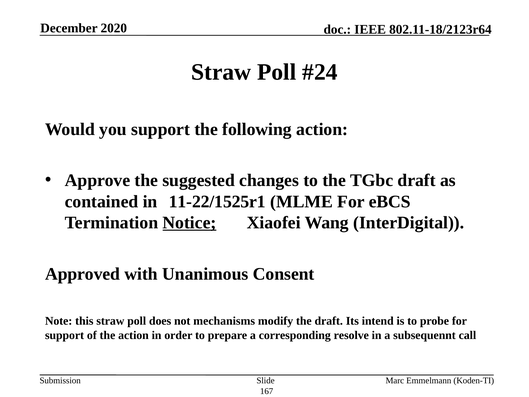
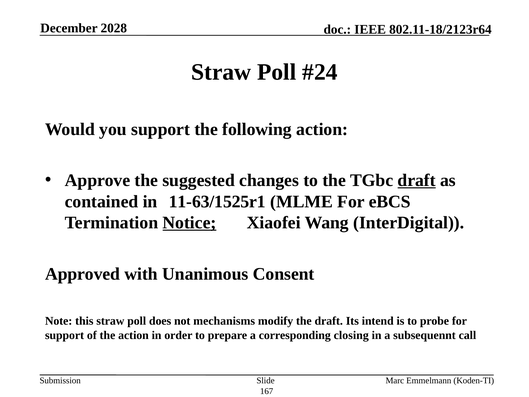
2020: 2020 -> 2028
draft at (417, 180) underline: none -> present
11-22/1525r1: 11-22/1525r1 -> 11-63/1525r1
resolve: resolve -> closing
